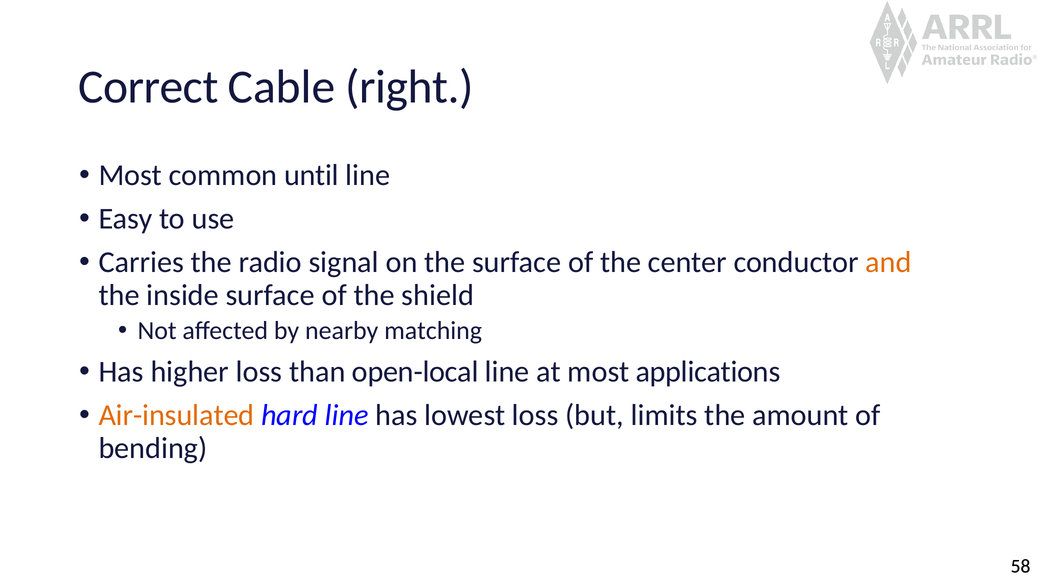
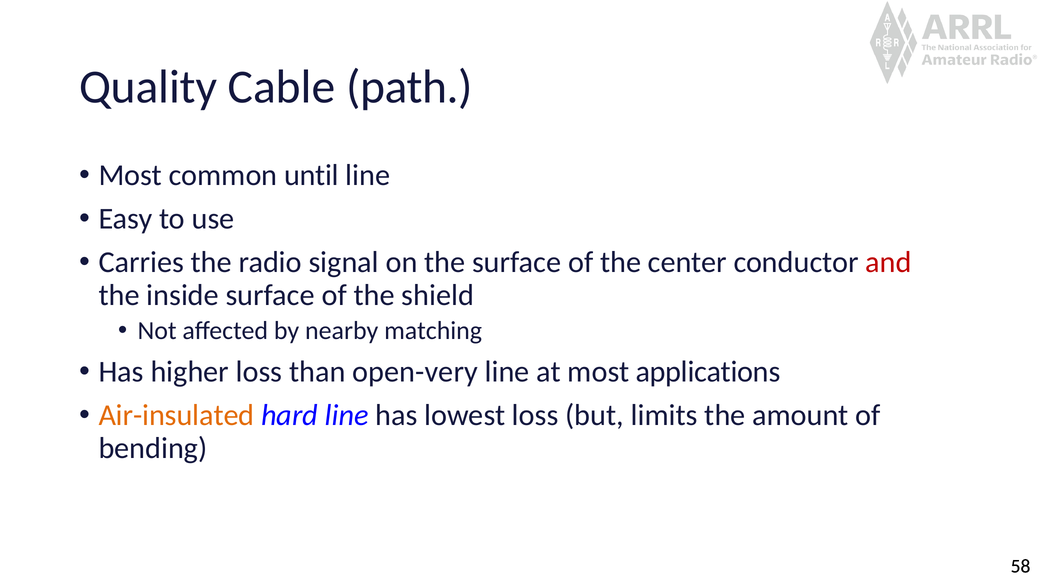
Correct: Correct -> Quality
right: right -> path
and colour: orange -> red
open-local: open-local -> open-very
